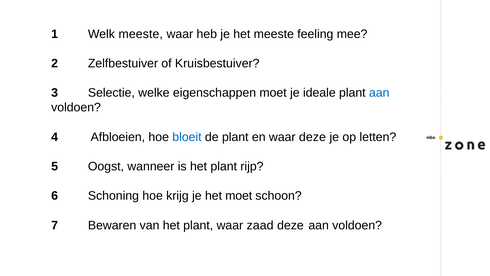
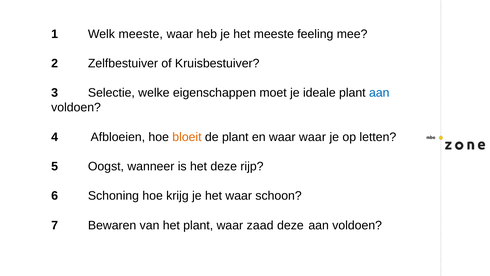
bloeit colour: blue -> orange
waar deze: deze -> waar
is het plant: plant -> deze
het moet: moet -> waar
